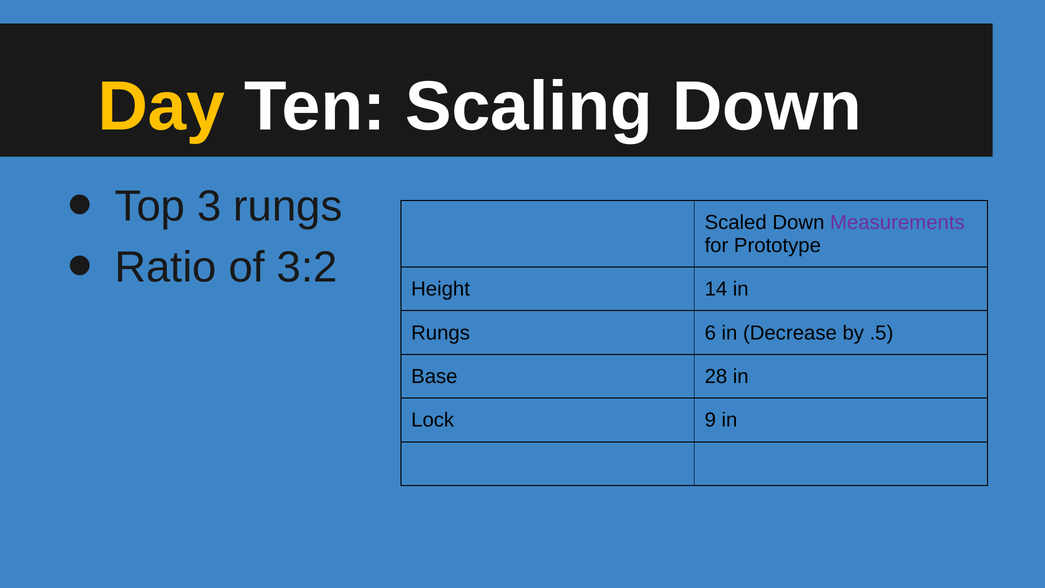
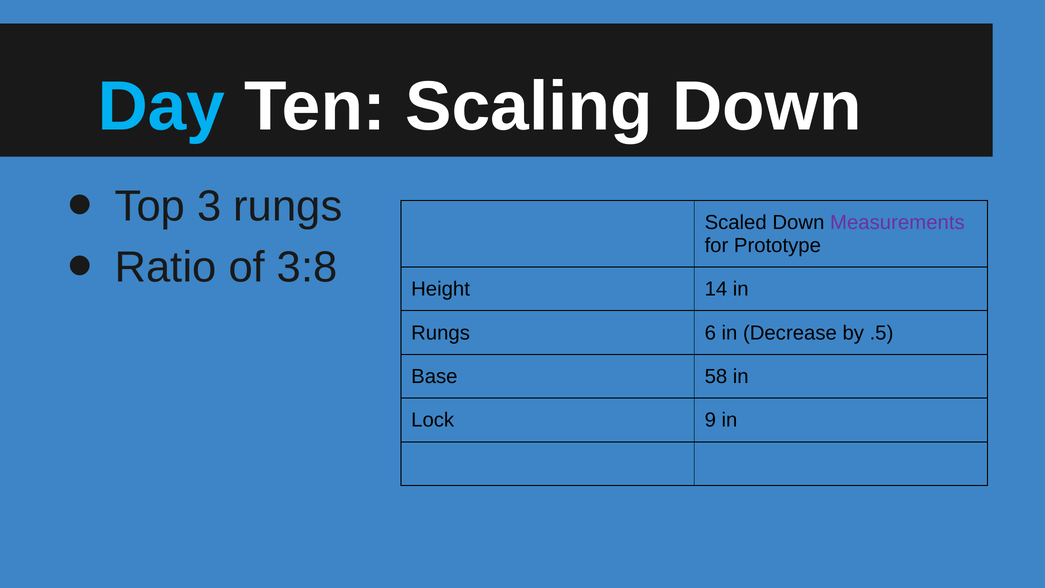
Day colour: yellow -> light blue
3:2: 3:2 -> 3:8
28: 28 -> 58
